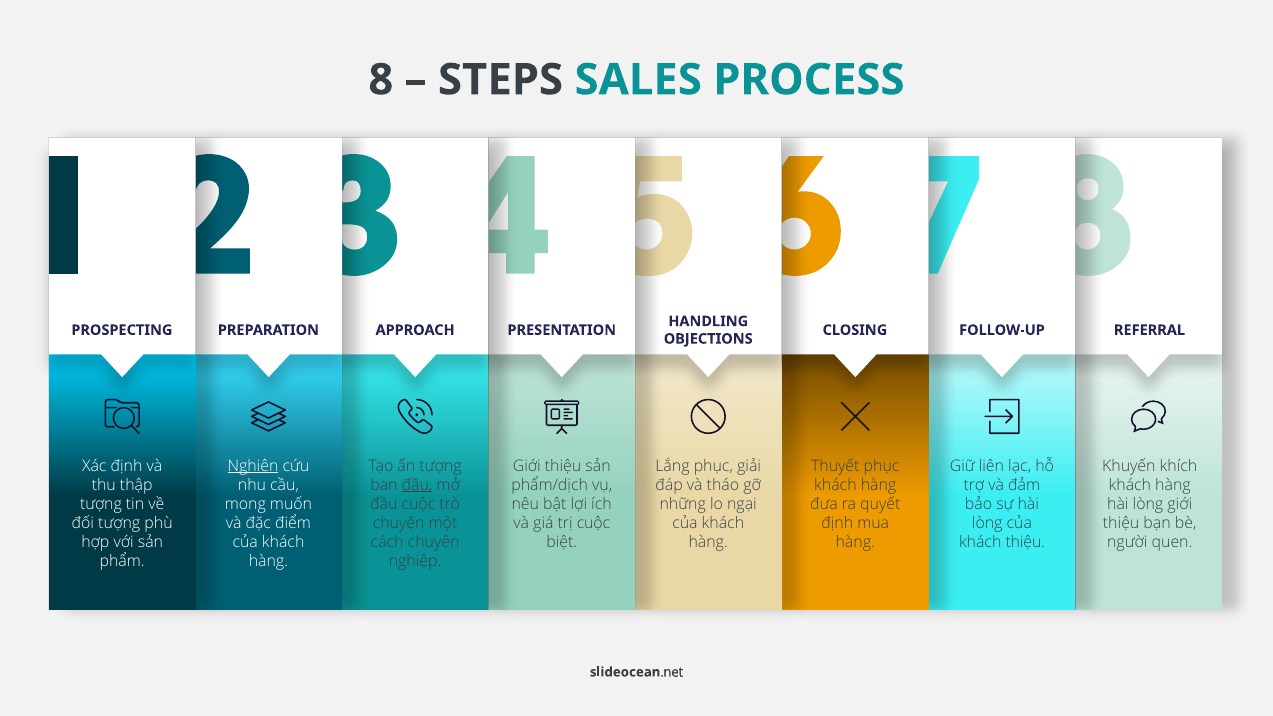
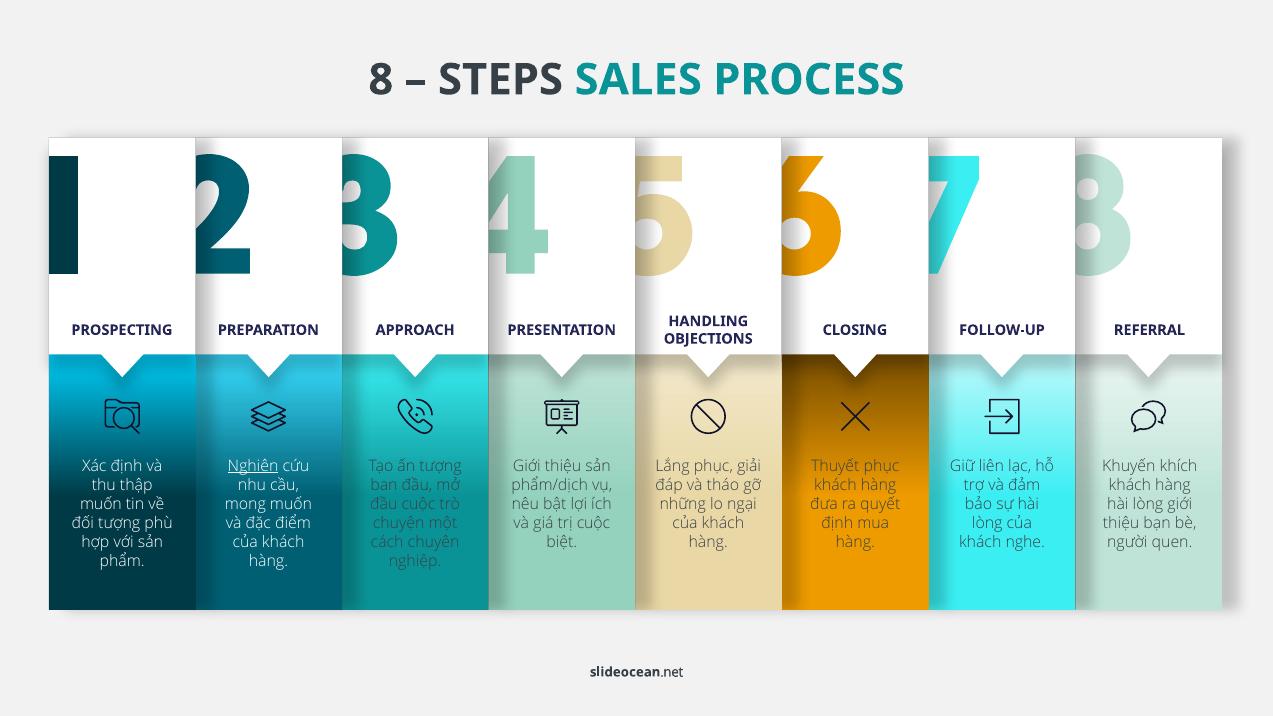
đầu at (417, 485) underline: present -> none
tượng at (101, 504): tượng -> muốn
khách thiệu: thiệu -> nghe
